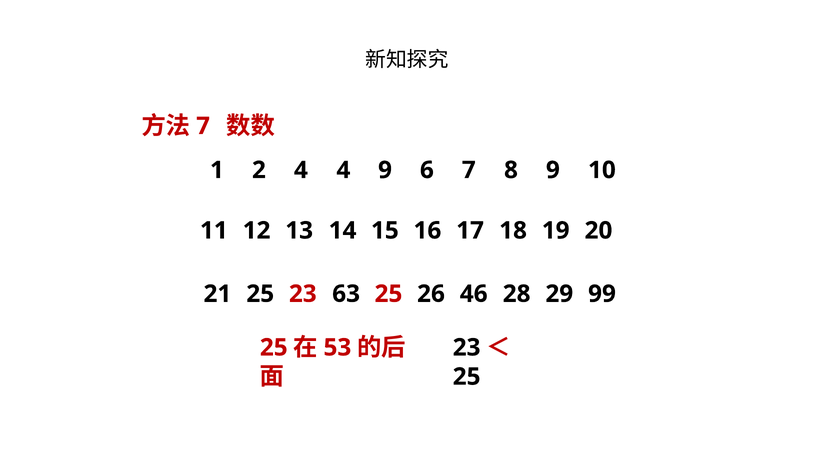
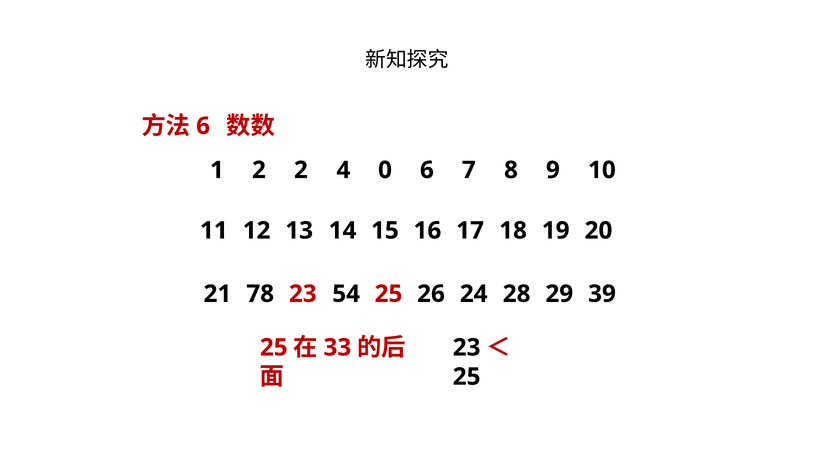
7 at (203, 126): 7 -> 6
2 4: 4 -> 2
4 9: 9 -> 0
21 25: 25 -> 78
63: 63 -> 54
46: 46 -> 24
99: 99 -> 39
53: 53 -> 33
